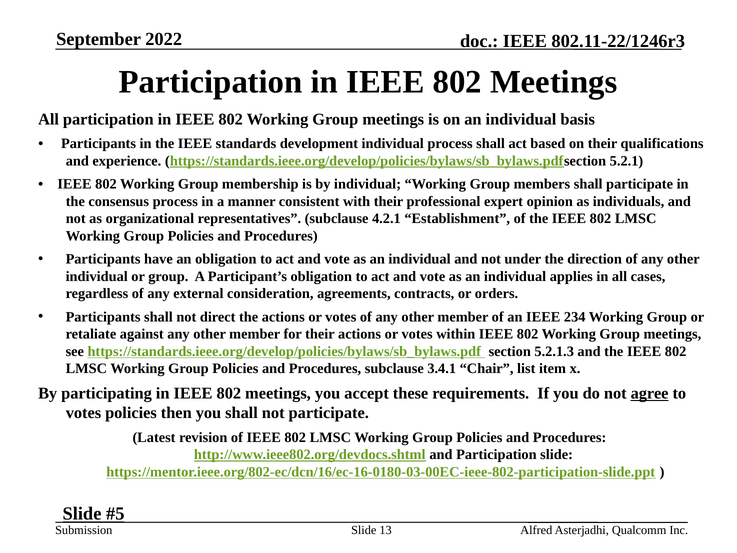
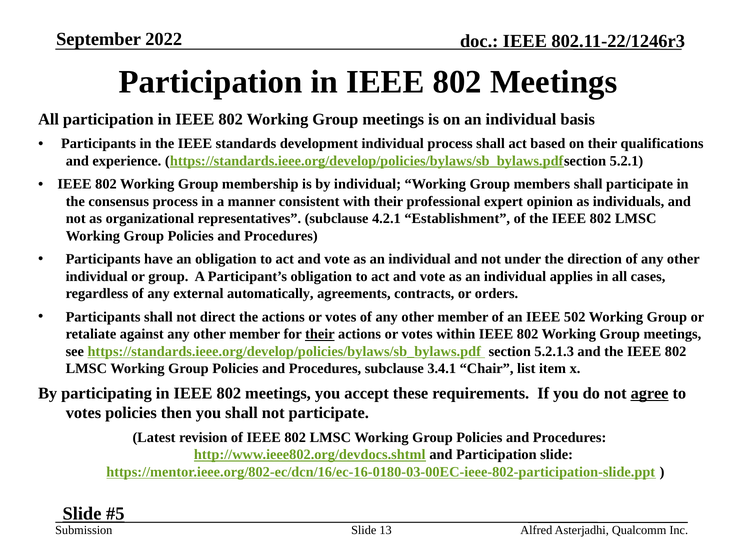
consideration: consideration -> automatically
234: 234 -> 502
their at (320, 334) underline: none -> present
